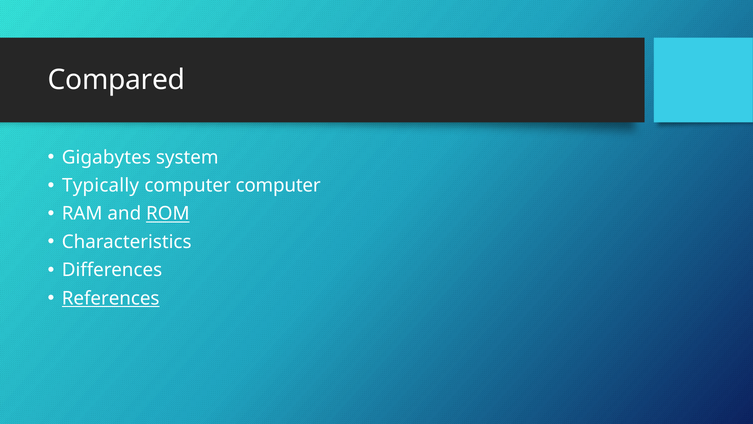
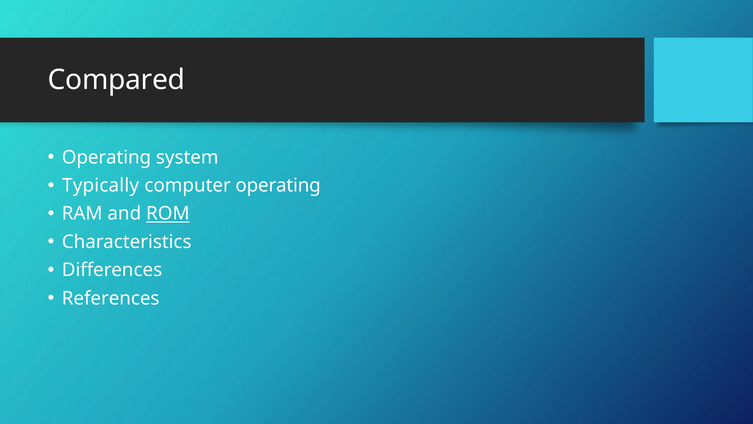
Gigabytes at (106, 157): Gigabytes -> Operating
computer computer: computer -> operating
References underline: present -> none
